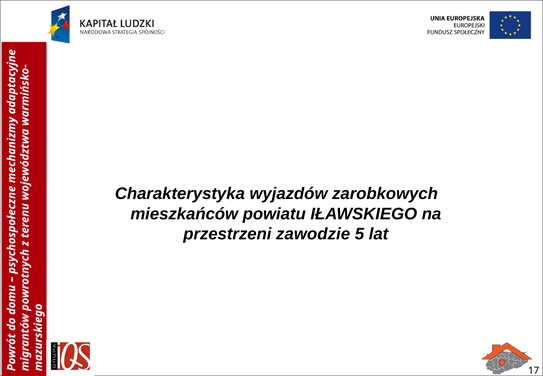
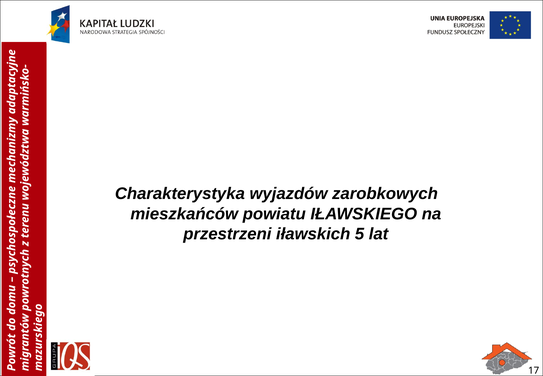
zawodzie: zawodzie -> iławskich
